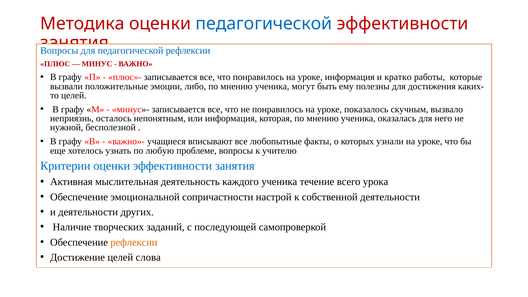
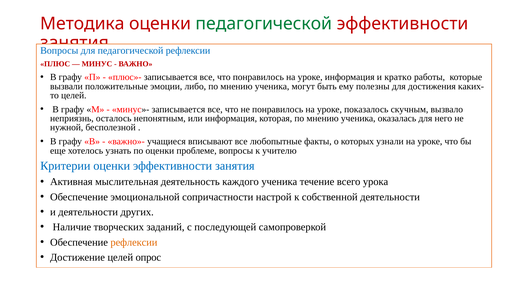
педагогической at (264, 24) colour: blue -> green
по любую: любую -> оценки
слова: слова -> опрос
